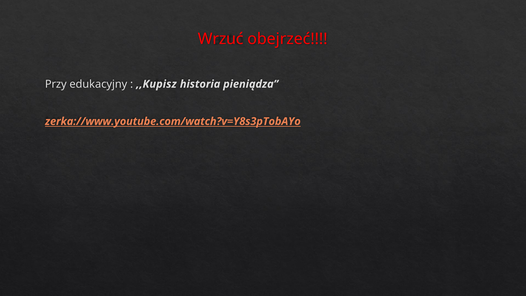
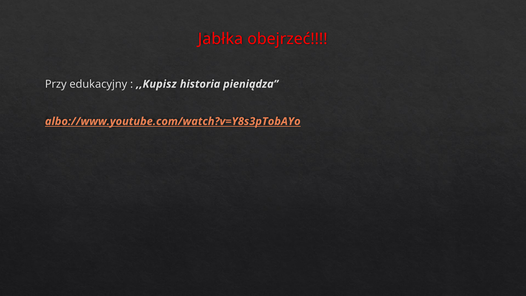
Wrzuć: Wrzuć -> Jabłka
zerka://www.youtube.com/watch?v=Y8s3pTobAYo: zerka://www.youtube.com/watch?v=Y8s3pTobAYo -> albo://www.youtube.com/watch?v=Y8s3pTobAYo
